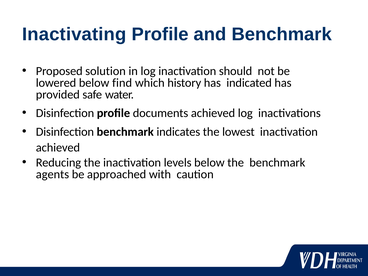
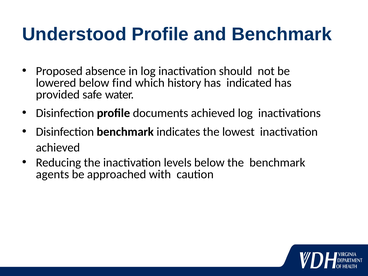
Inactivating: Inactivating -> Understood
solution: solution -> absence
